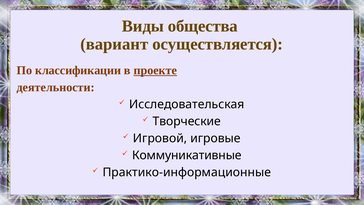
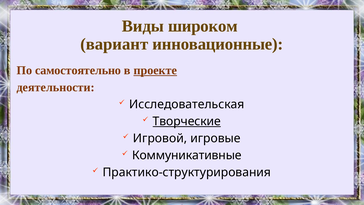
общества: общества -> широком
осуществляется: осуществляется -> инновационные
классификации: классификации -> самостоятельно
Творческие underline: none -> present
Практико-информационные: Практико-информационные -> Практико-структурирования
